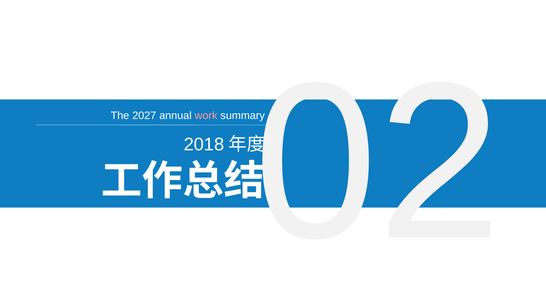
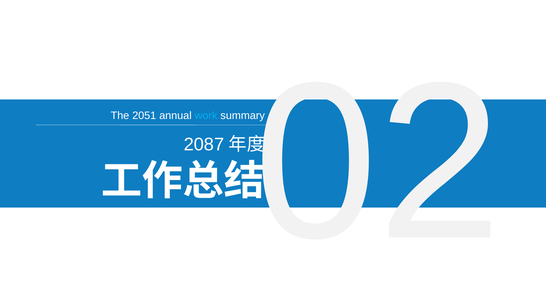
2027: 2027 -> 2051
work colour: pink -> light blue
2018: 2018 -> 2087
